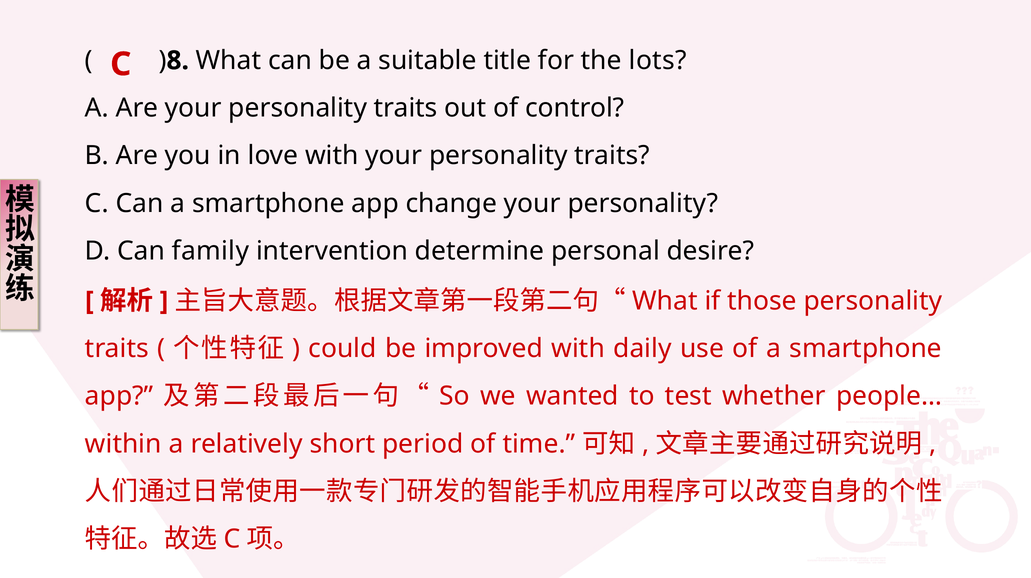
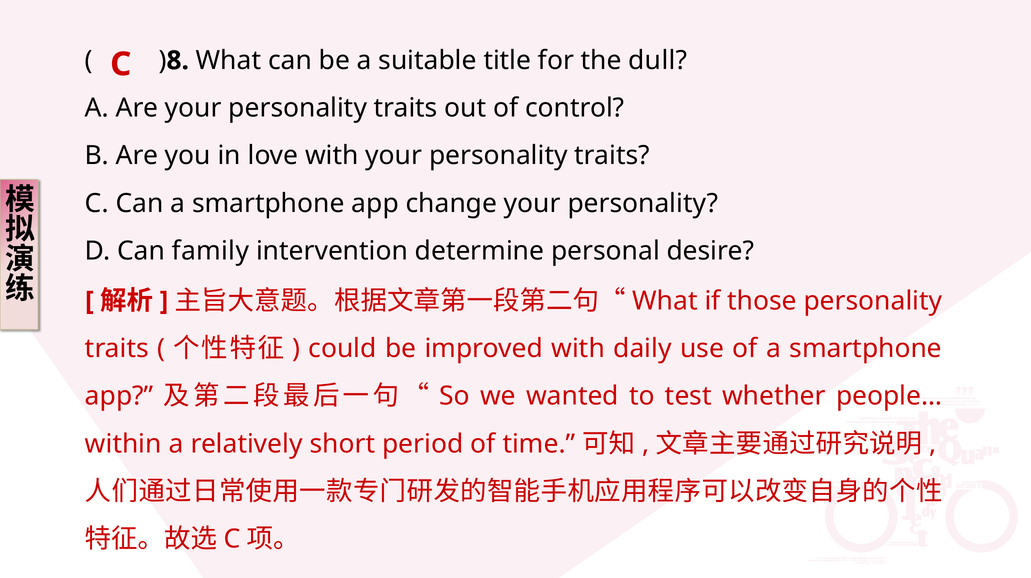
lots: lots -> dull
